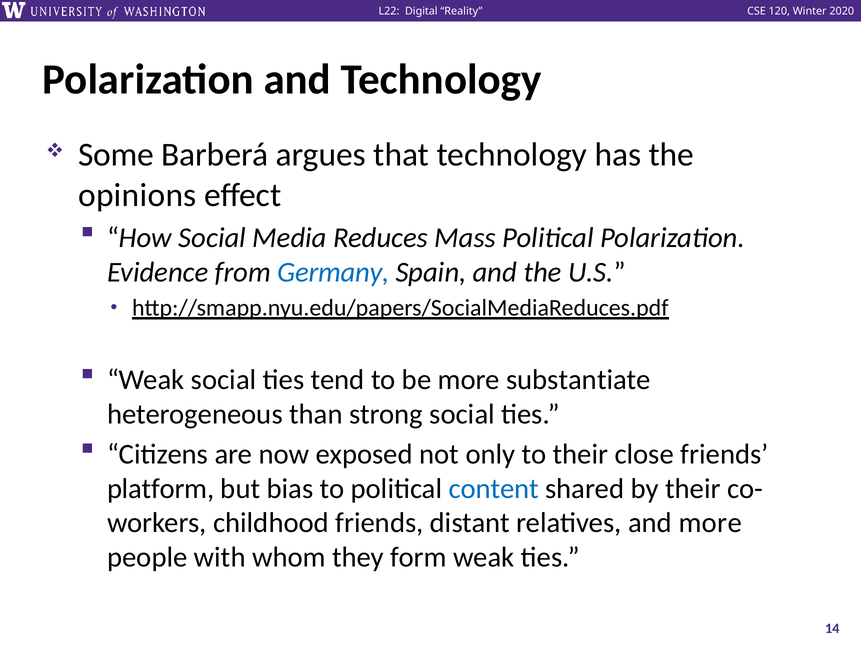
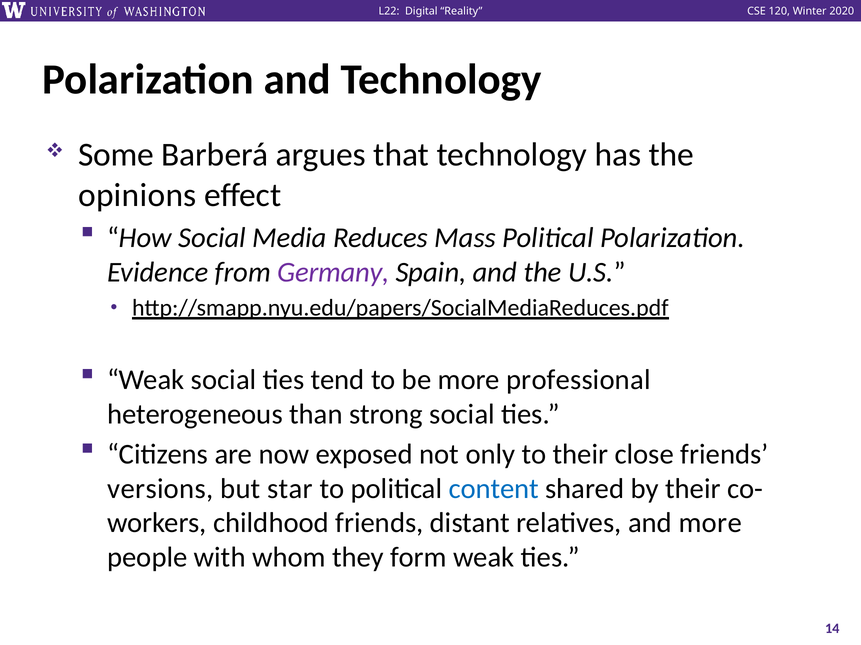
Germany colour: blue -> purple
substantiate: substantiate -> professional
platform: platform -> versions
bias: bias -> star
